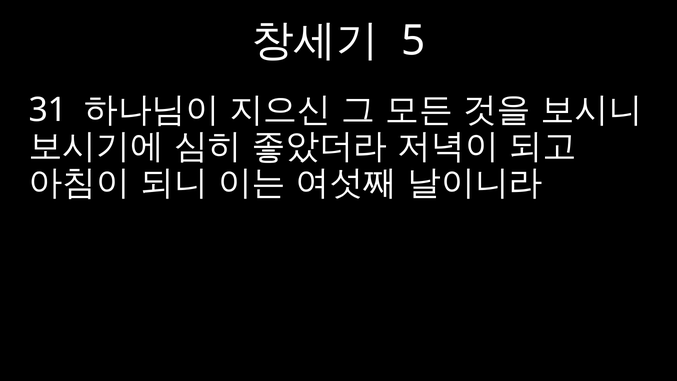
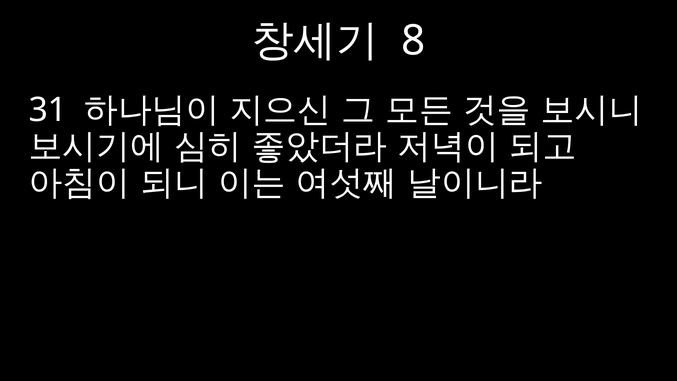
5: 5 -> 8
